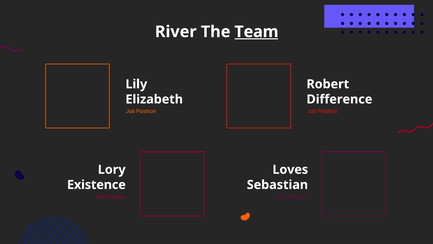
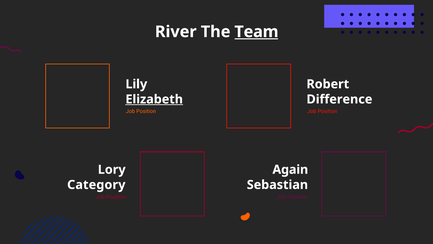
Elizabeth underline: none -> present
Loves: Loves -> Again
Existence: Existence -> Category
